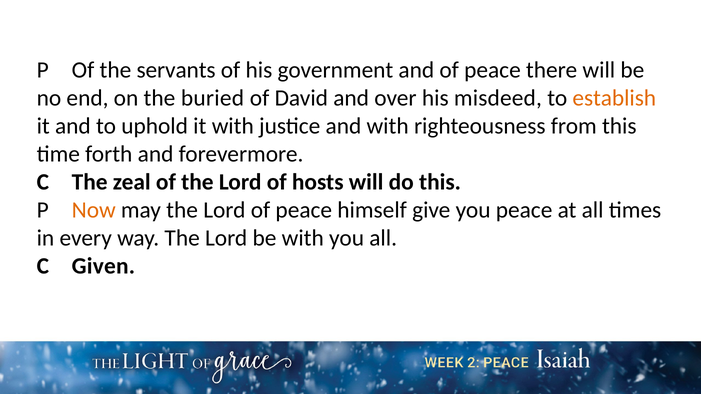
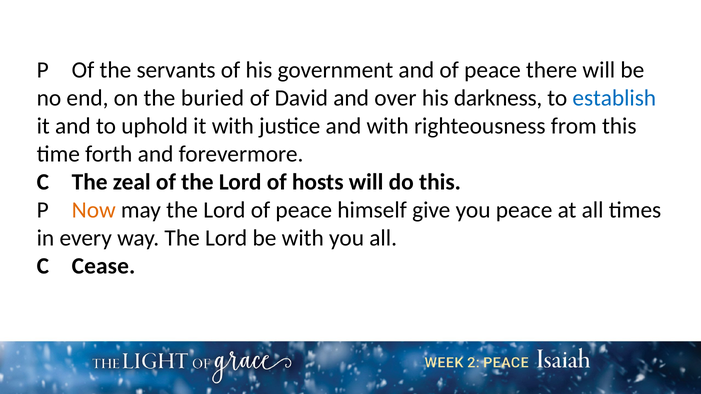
misdeed: misdeed -> darkness
establish colour: orange -> blue
Given: Given -> Cease
